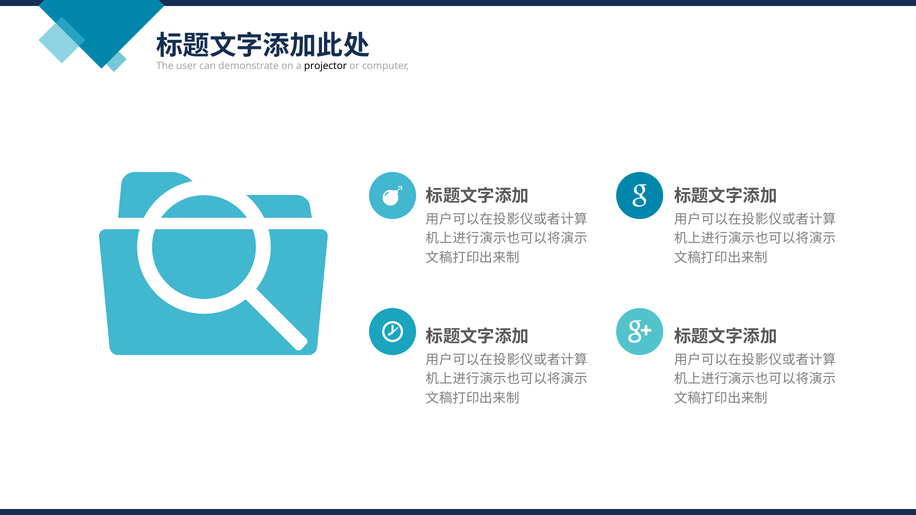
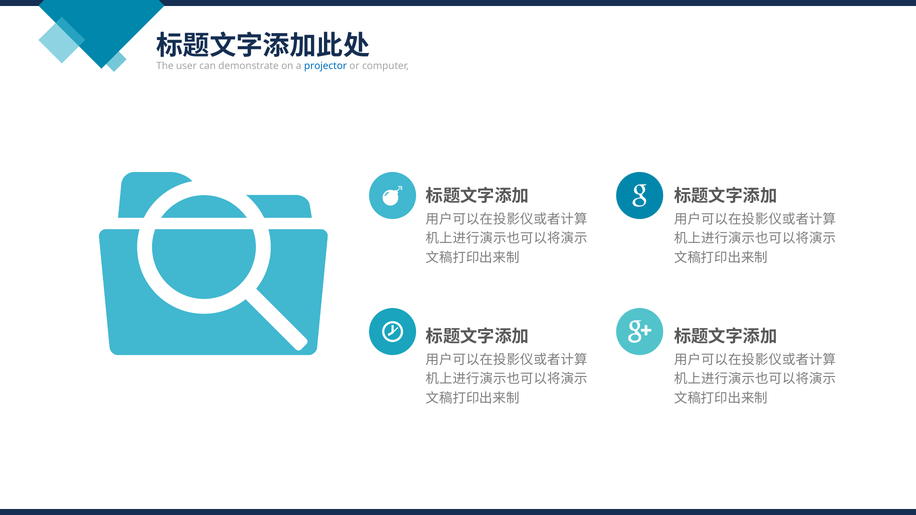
projector colour: black -> blue
